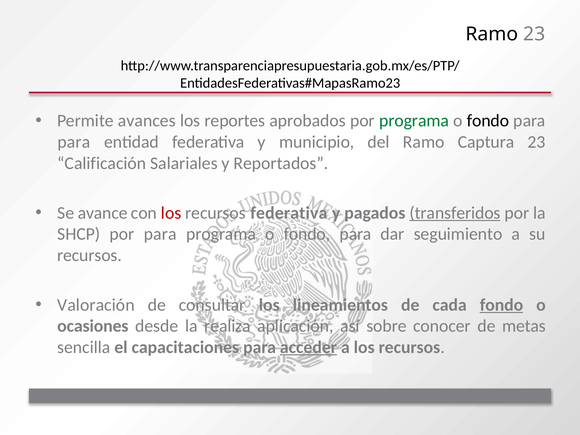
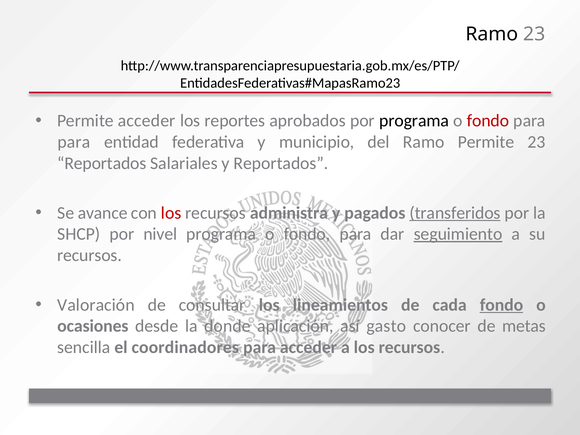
Permite avances: avances -> acceder
programa at (414, 121) colour: green -> black
fondo at (488, 121) colour: black -> red
Ramo Captura: Captura -> Permite
Calificación at (102, 163): Calificación -> Reportados
recursos federativa: federativa -> administra
por para: para -> nivel
seguimiento underline: none -> present
realiza: realiza -> donde
sobre: sobre -> gasto
capacitaciones: capacitaciones -> coordinadores
acceder at (308, 347) underline: present -> none
